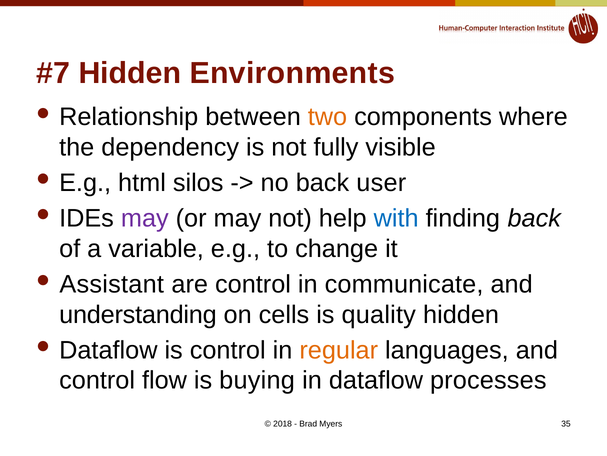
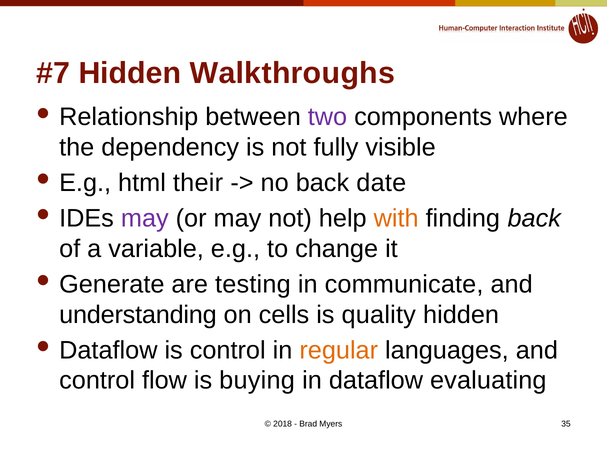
Environments: Environments -> Walkthroughs
two colour: orange -> purple
silos: silos -> their
user: user -> date
with colour: blue -> orange
Assistant: Assistant -> Generate
are control: control -> testing
processes: processes -> evaluating
